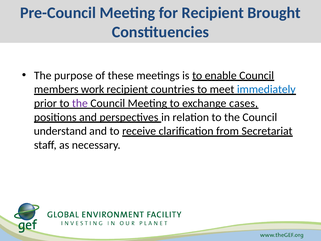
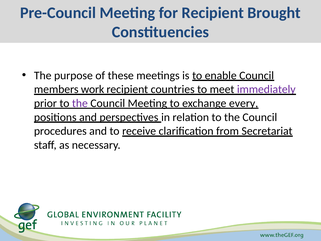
immediately colour: blue -> purple
cases: cases -> every
understand: understand -> procedures
